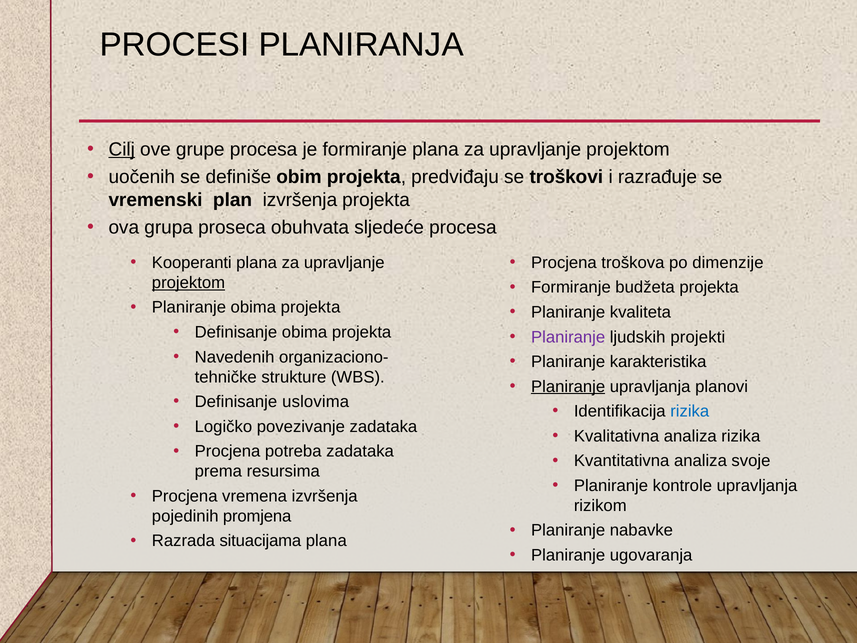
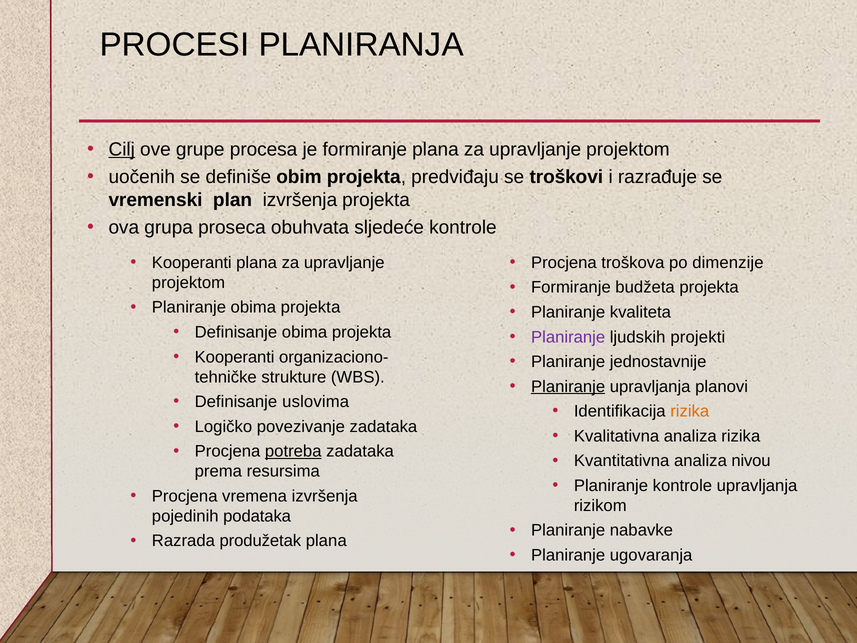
sljedeće procesa: procesa -> kontrole
projektom at (188, 283) underline: present -> none
Navedenih at (235, 357): Navedenih -> Kooperanti
karakteristika: karakteristika -> jednostavnije
rizika at (690, 411) colour: blue -> orange
potreba underline: none -> present
svoje: svoje -> nivou
promjena: promjena -> podataka
situacijama: situacijama -> produžetak
